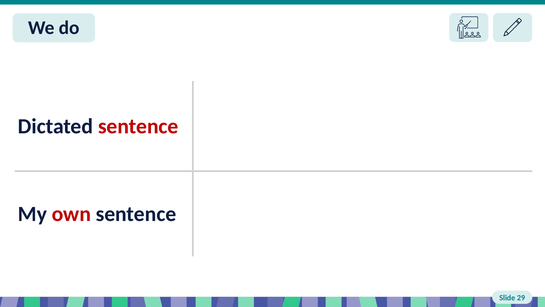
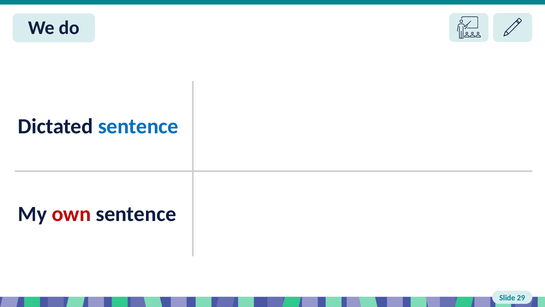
sentence at (138, 126) colour: red -> blue
